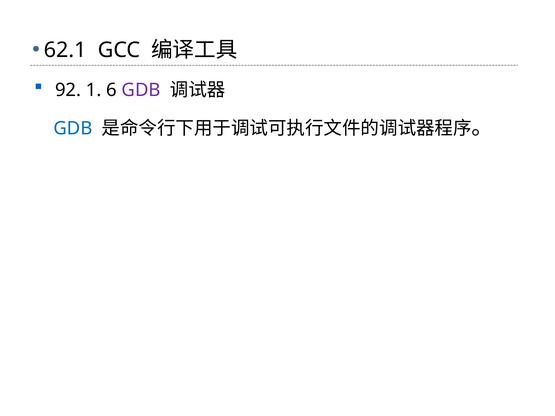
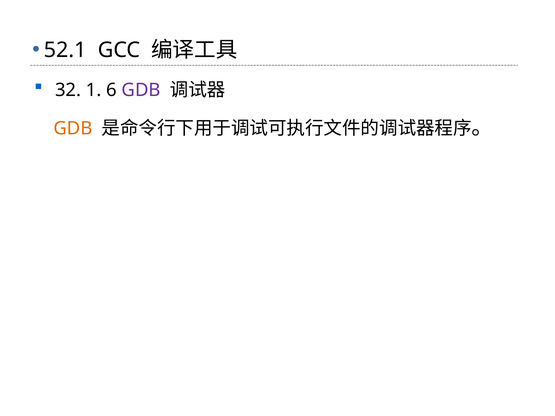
62.1: 62.1 -> 52.1
92: 92 -> 32
GDB at (73, 128) colour: blue -> orange
